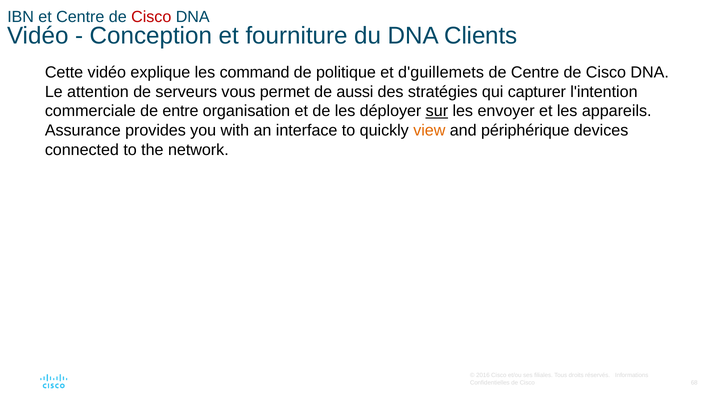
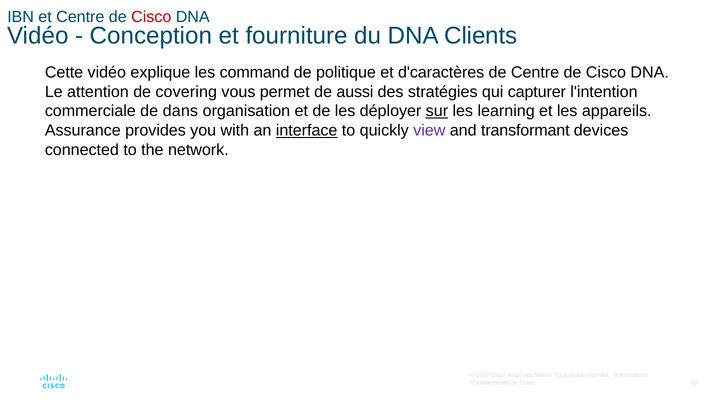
d'guillemets: d'guillemets -> d'caractères
serveurs: serveurs -> covering
entre: entre -> dans
envoyer: envoyer -> learning
interface underline: none -> present
view colour: orange -> purple
périphérique: périphérique -> transformant
